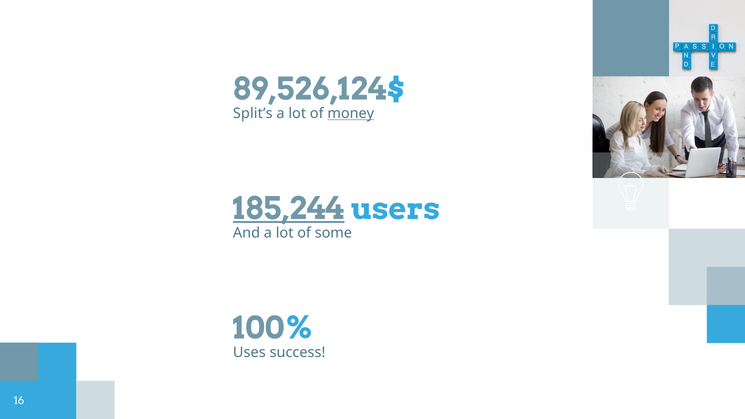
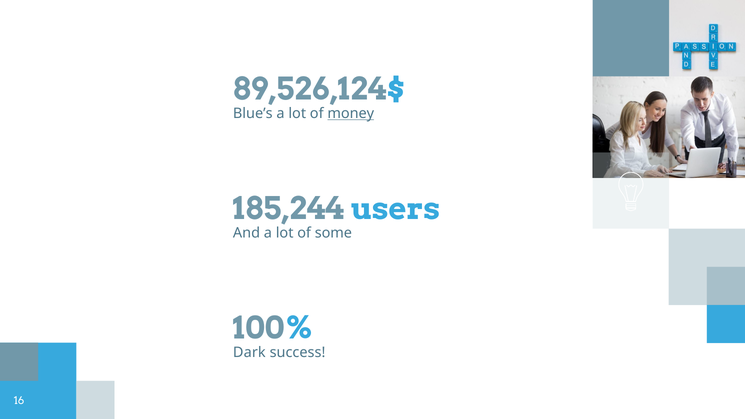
Split’s: Split’s -> Blue’s
185,244 underline: present -> none
Uses: Uses -> Dark
